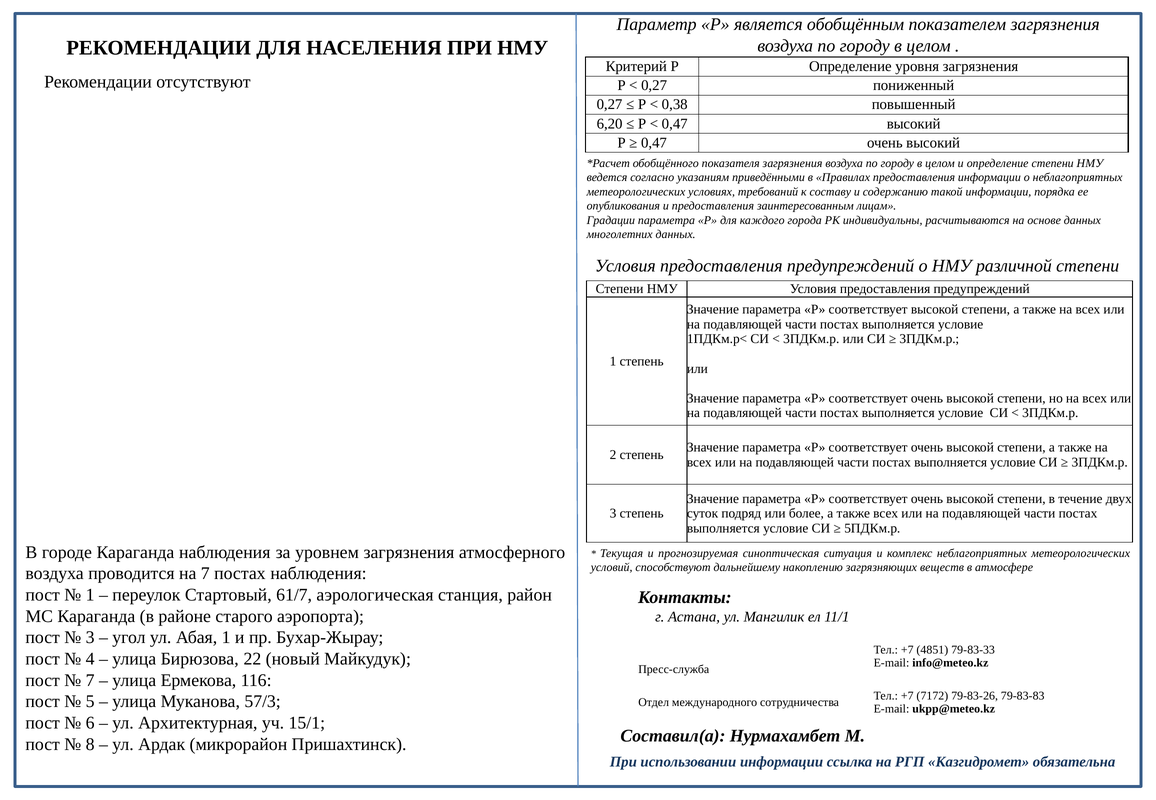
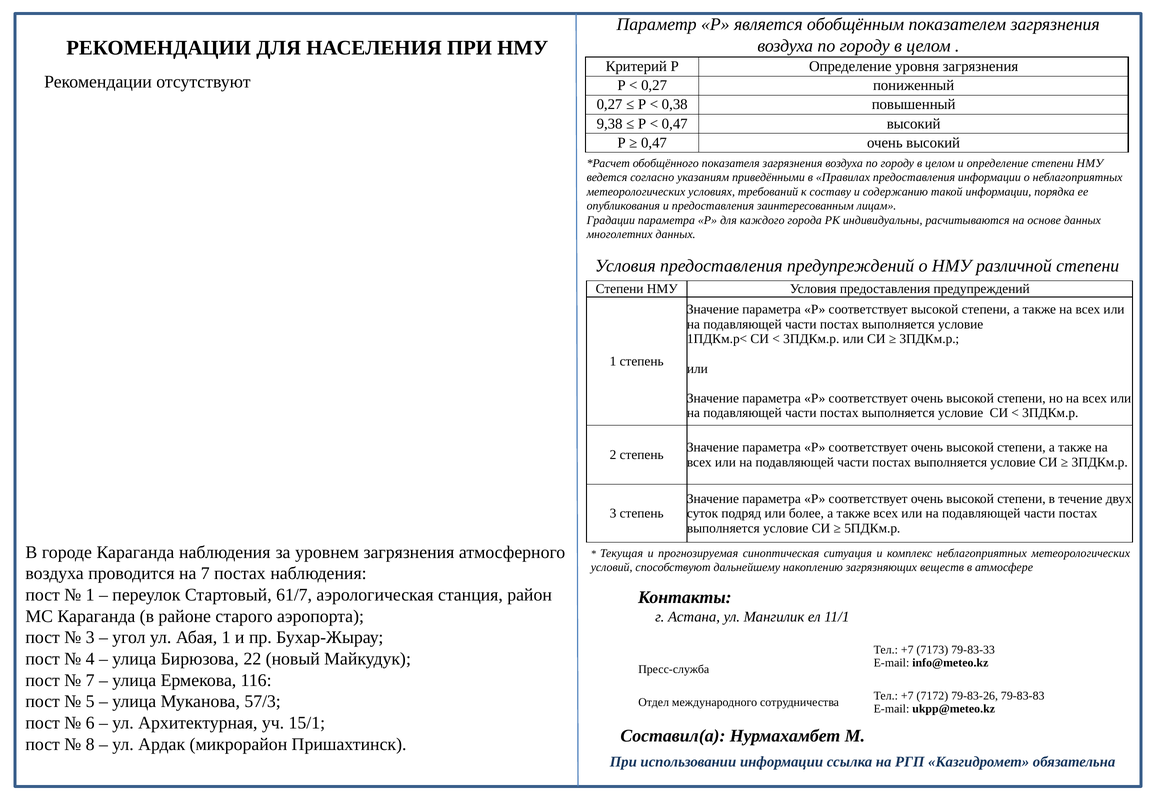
6,20: 6,20 -> 9,38
4851: 4851 -> 7173
